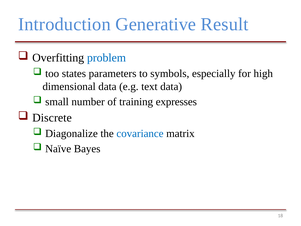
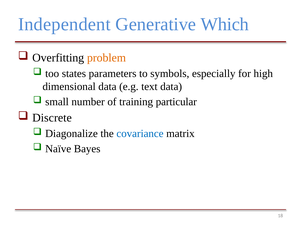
Introduction: Introduction -> Independent
Result: Result -> Which
problem colour: blue -> orange
expresses: expresses -> particular
